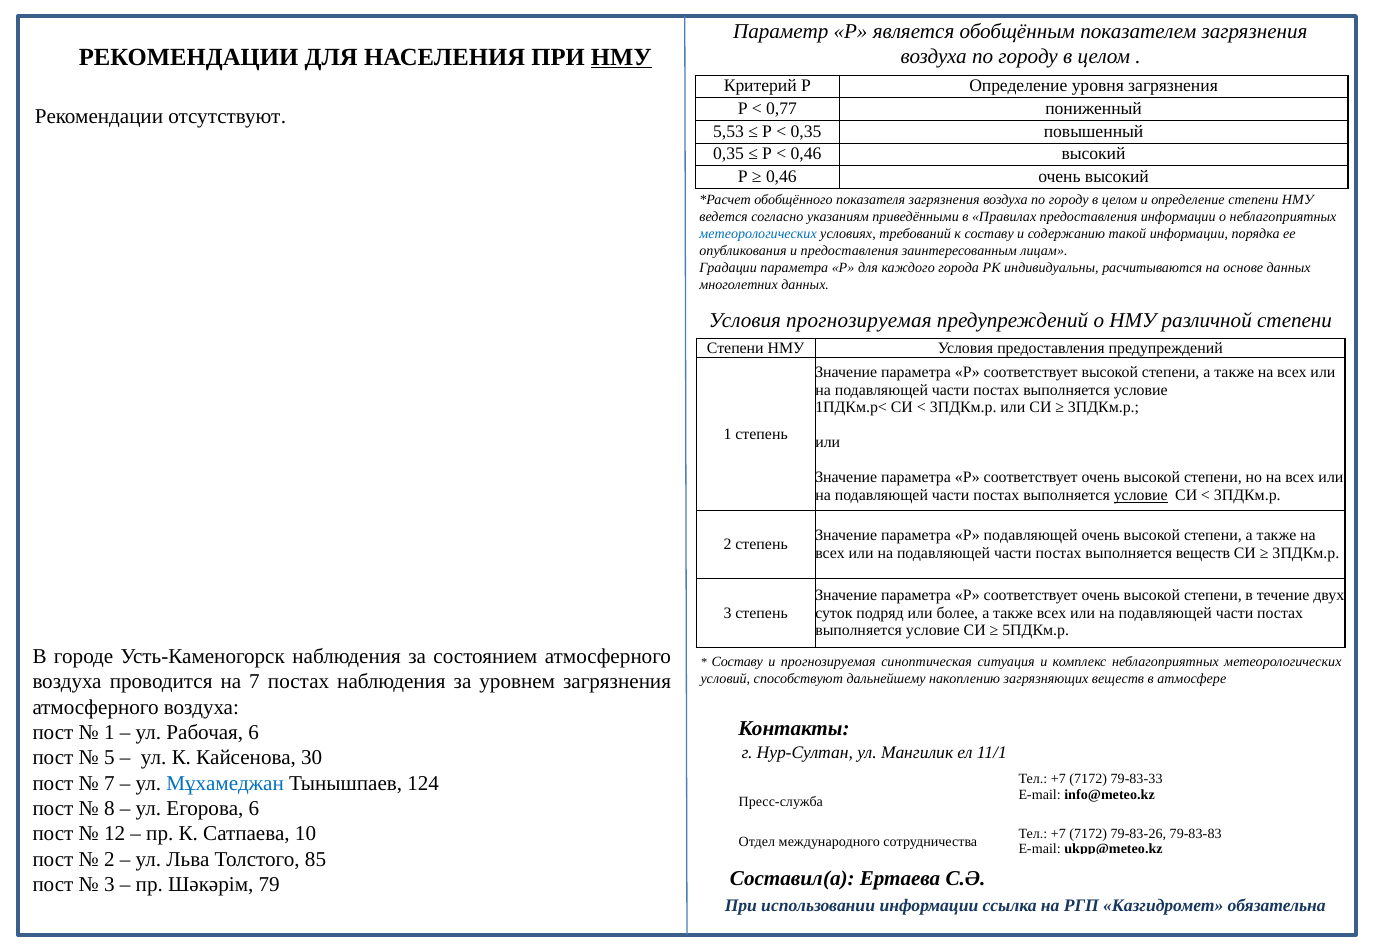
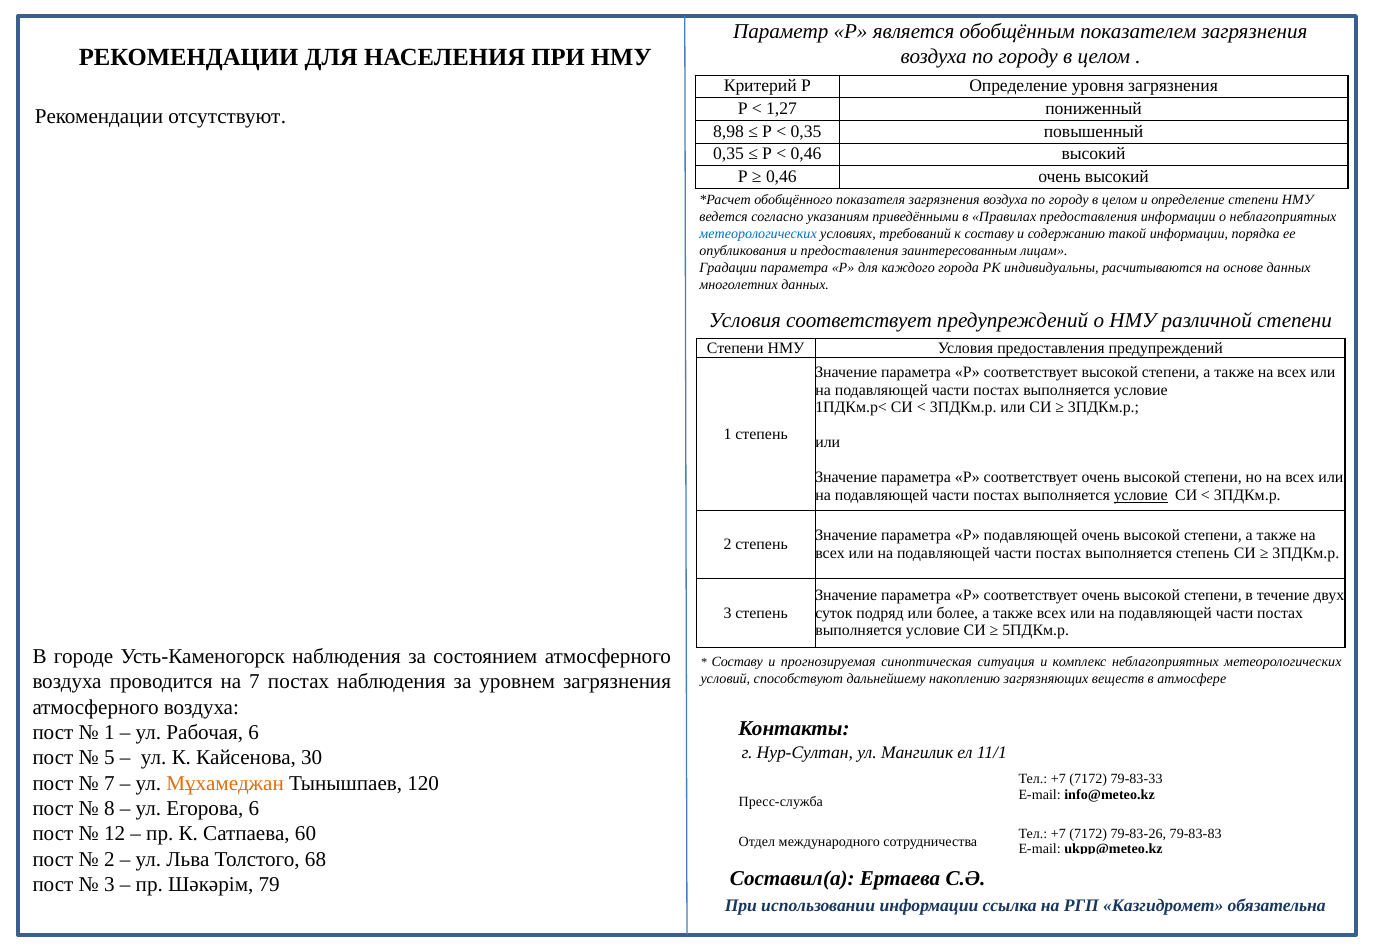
НМУ at (621, 57) underline: present -> none
0,77: 0,77 -> 1,27
5,53: 5,53 -> 8,98
Условия прогнозируемая: прогнозируемая -> соответствует
выполняется веществ: веществ -> степень
Мұхамеджан colour: blue -> orange
124: 124 -> 120
10: 10 -> 60
85: 85 -> 68
